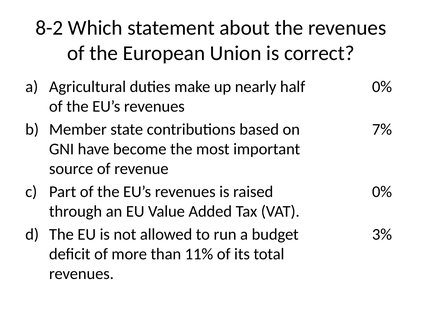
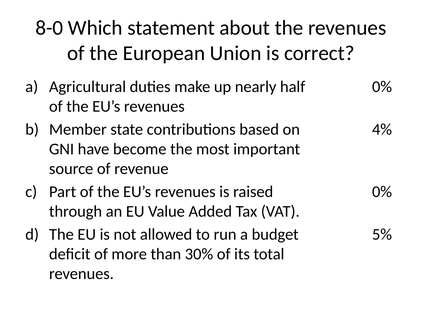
8-2: 8-2 -> 8-0
7%: 7% -> 4%
3%: 3% -> 5%
11%: 11% -> 30%
